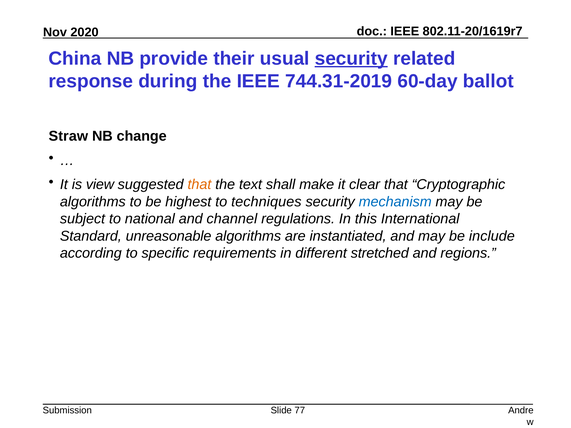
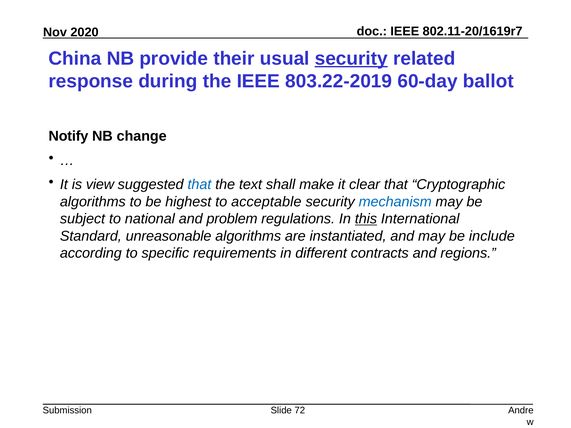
744.31-2019: 744.31-2019 -> 803.22-2019
Straw: Straw -> Notify
that at (199, 185) colour: orange -> blue
techniques: techniques -> acceptable
channel: channel -> problem
this underline: none -> present
stretched: stretched -> contracts
77: 77 -> 72
